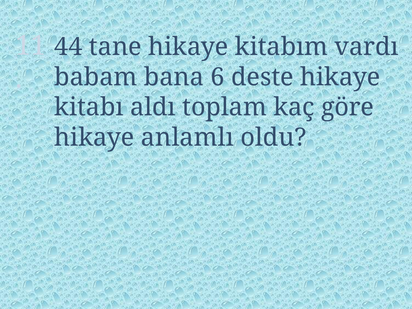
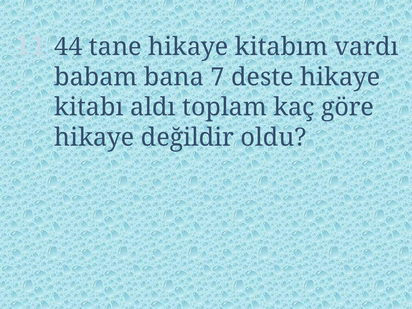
6: 6 -> 7
anlamlı: anlamlı -> değildir
